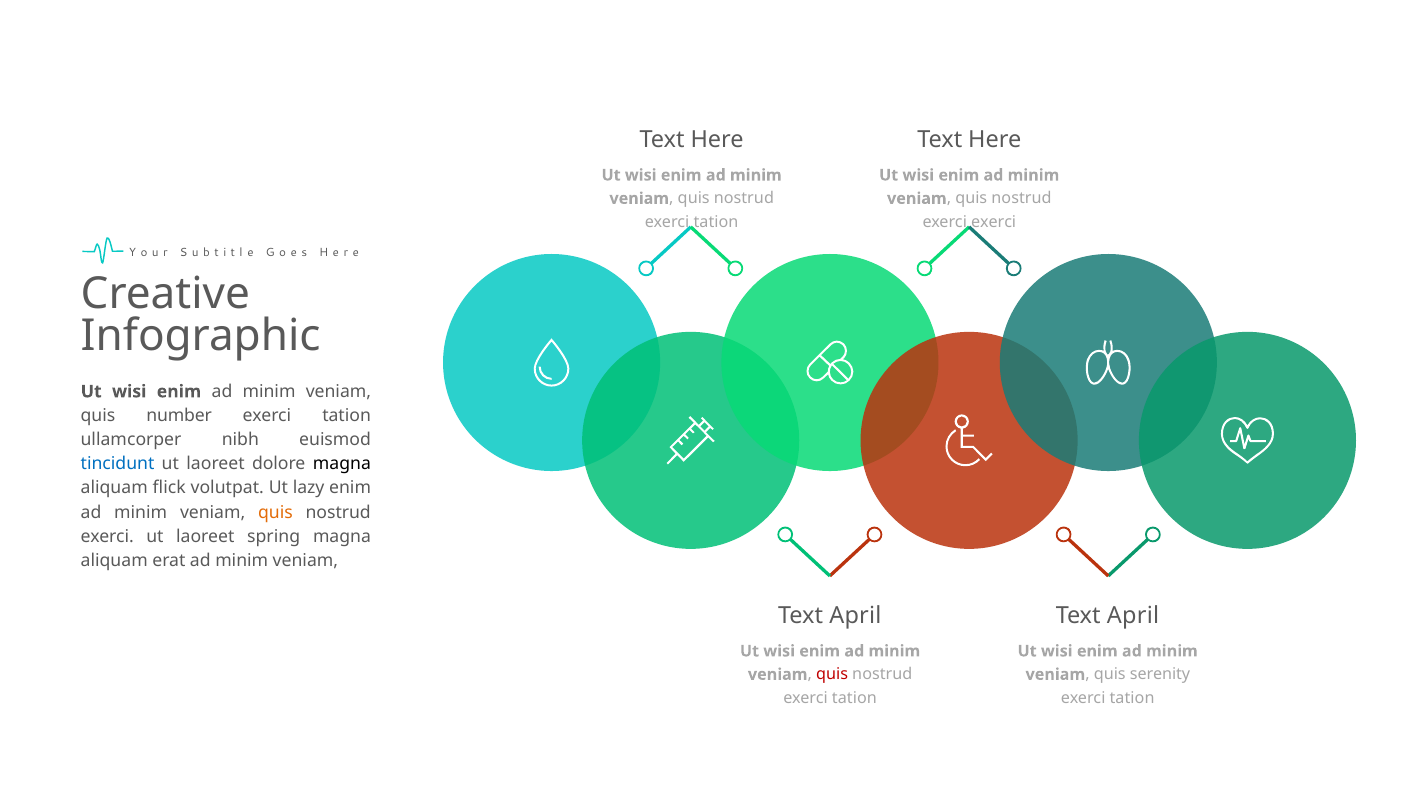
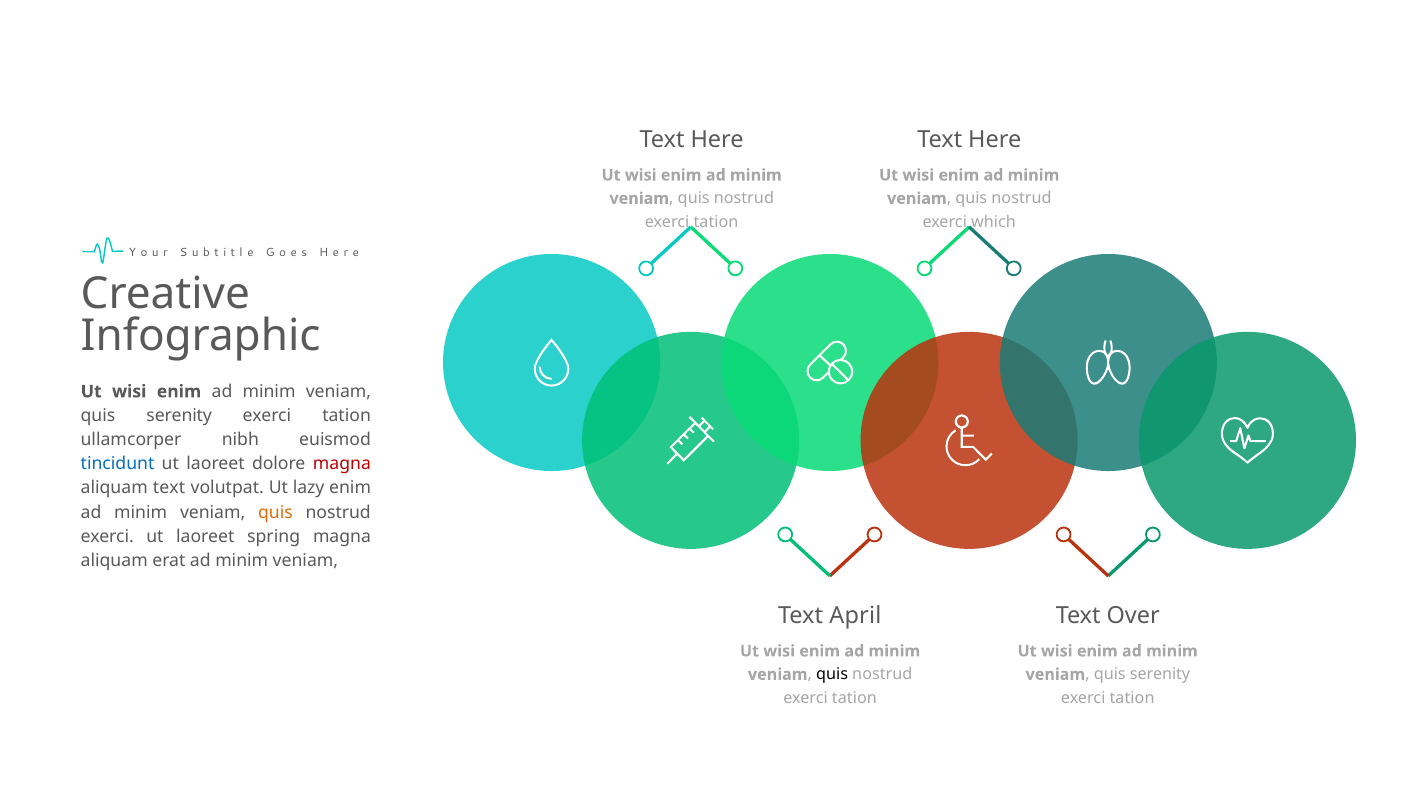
exerci exerci: exerci -> which
number at (179, 416): number -> serenity
magna at (342, 464) colour: black -> red
aliquam flick: flick -> text
April at (1133, 615): April -> Over
quis at (832, 674) colour: red -> black
